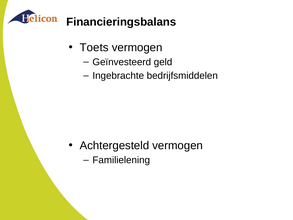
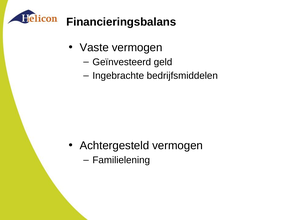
Toets: Toets -> Vaste
